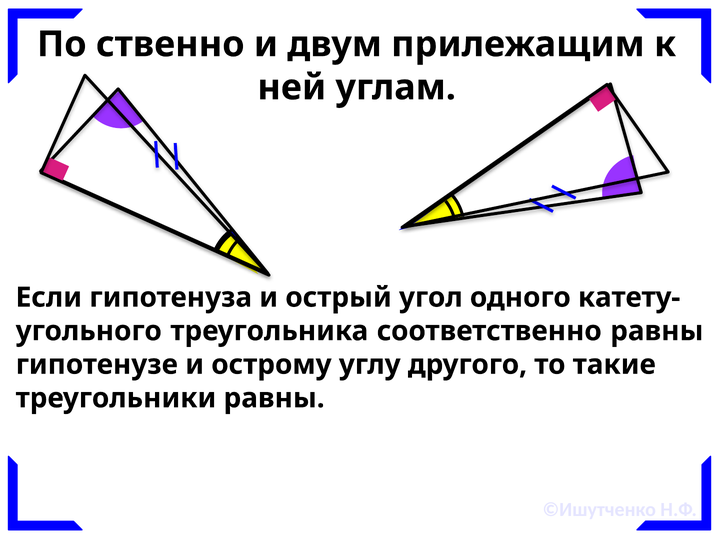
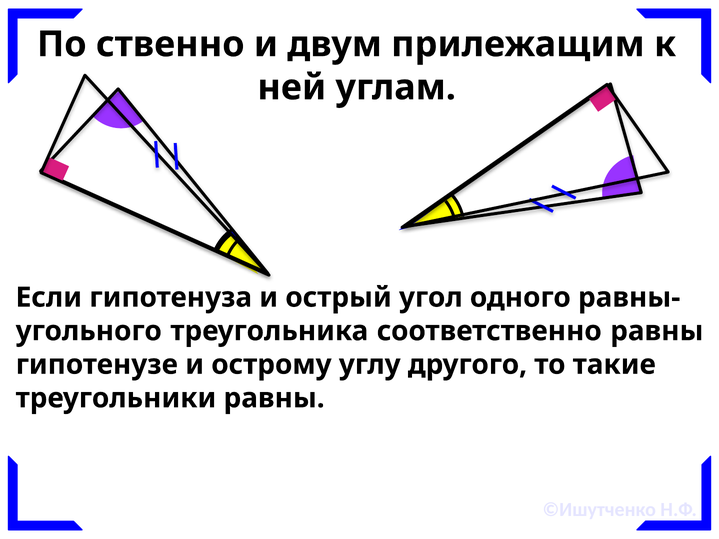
катету-: катету- -> равны-
